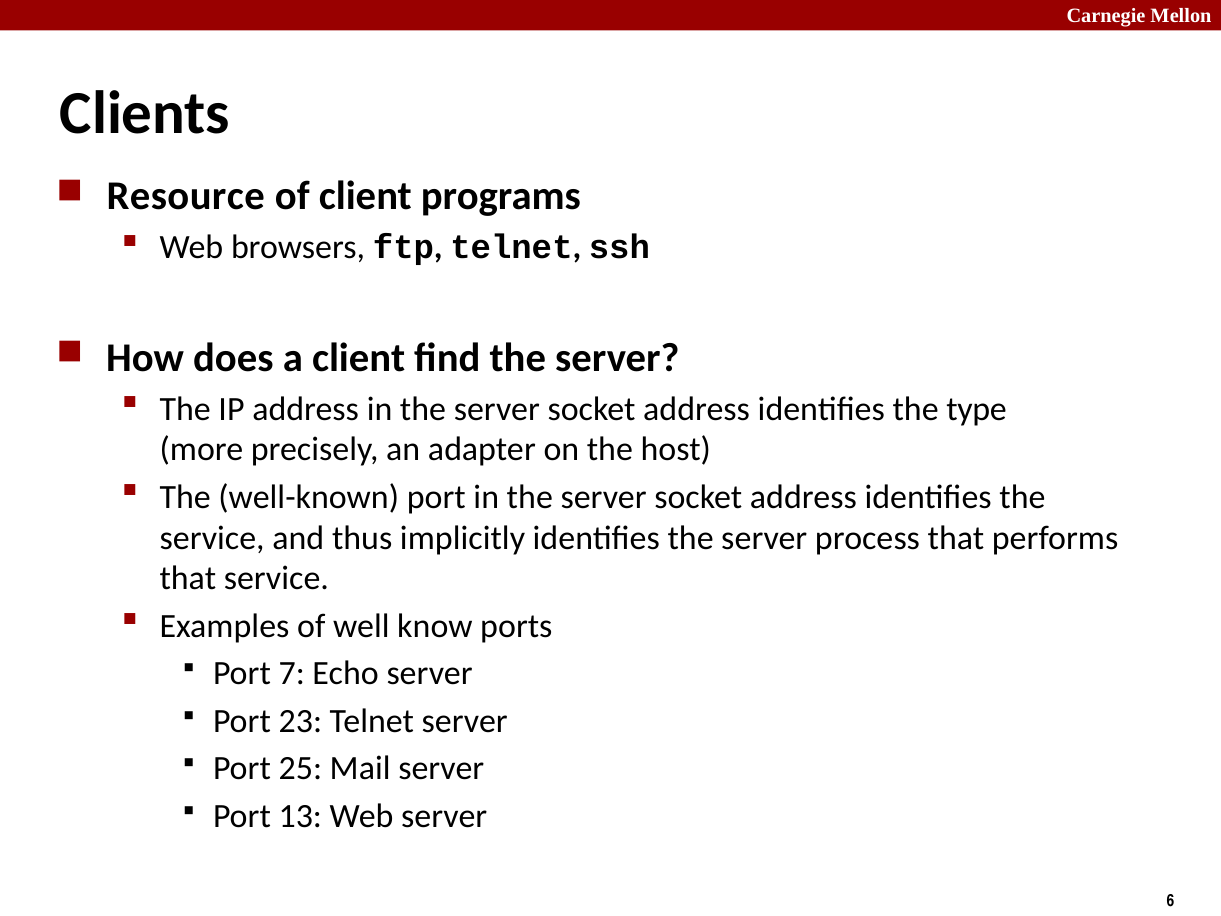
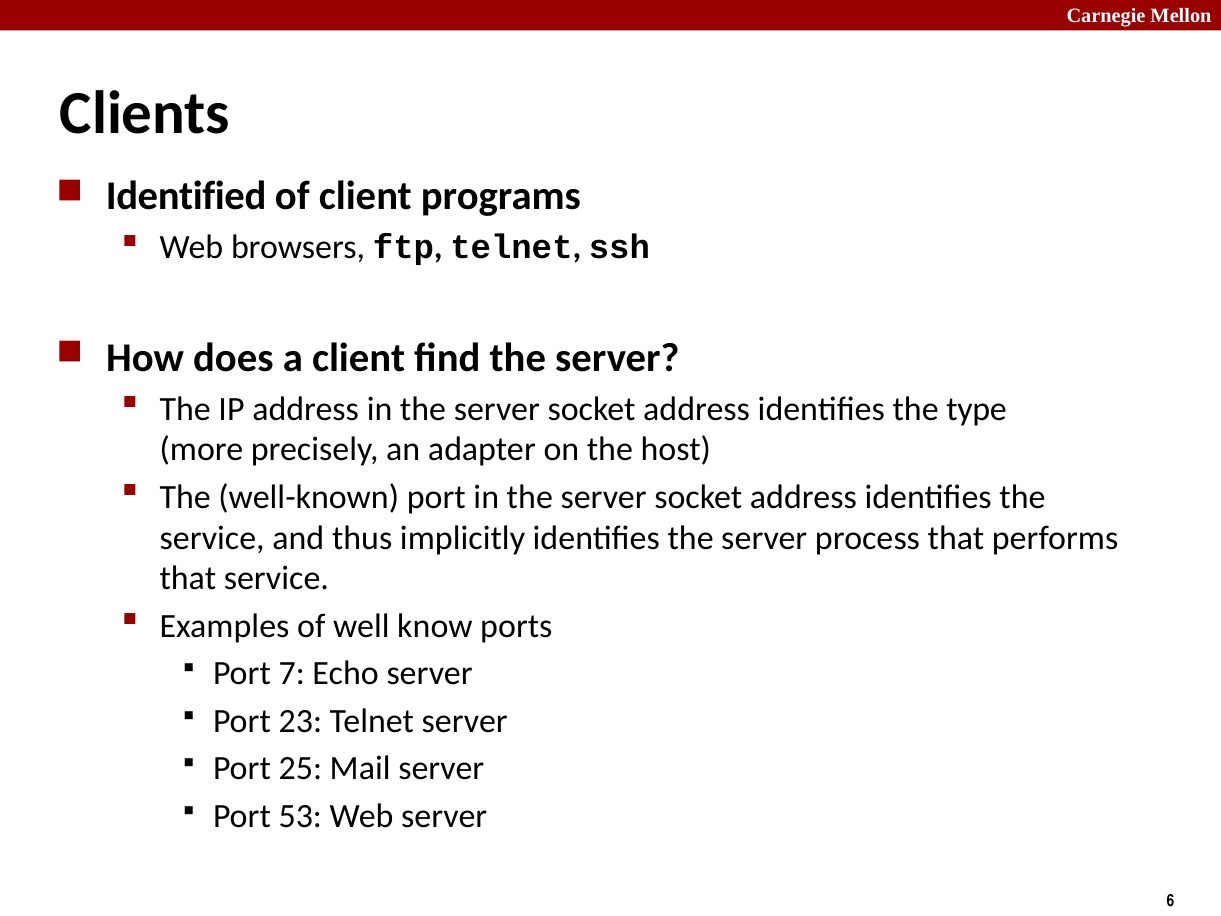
Resource: Resource -> Identified
13: 13 -> 53
